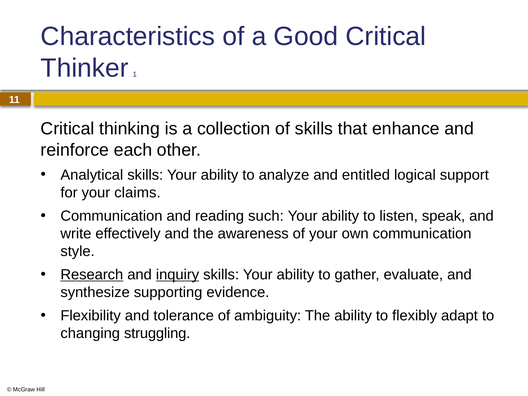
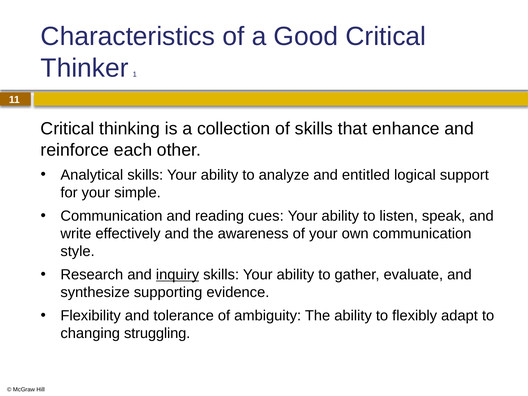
claims: claims -> simple
such: such -> cues
Research underline: present -> none
